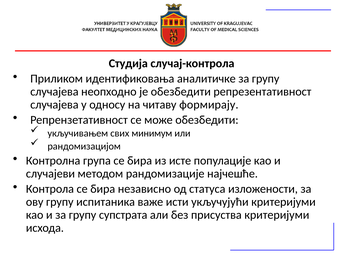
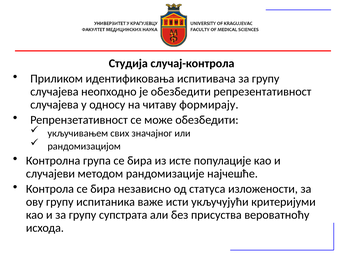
аналитичке: аналитичке -> испитивача
минимум: минимум -> значајног
присуства критеријуми: критеријуми -> вероватноћу
